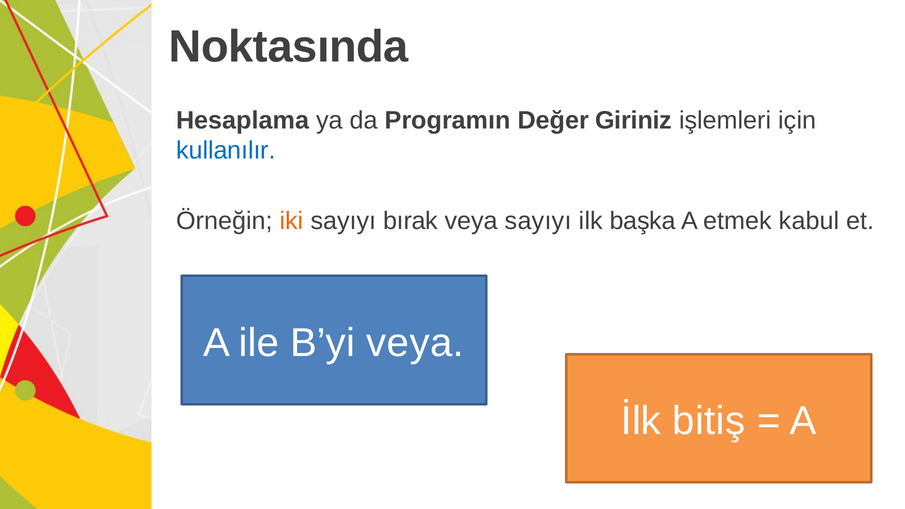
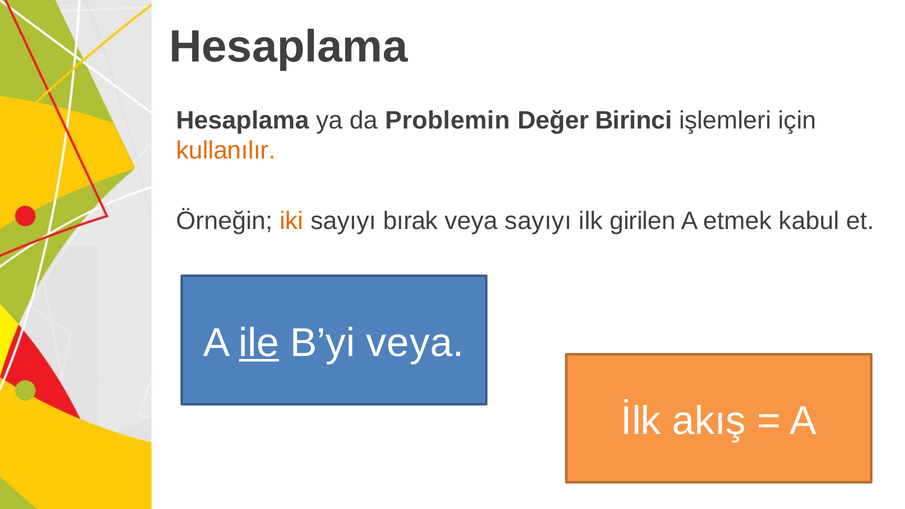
Noktasında at (289, 47): Noktasında -> Hesaplama
Programın: Programın -> Problemin
Giriniz: Giriniz -> Birinci
kullanılır colour: blue -> orange
başka: başka -> girilen
ile underline: none -> present
bitiş: bitiş -> akış
